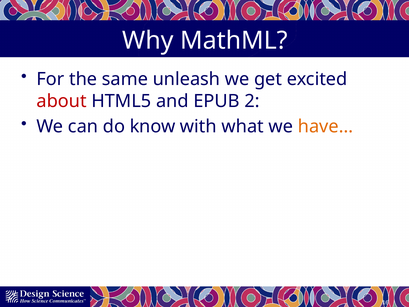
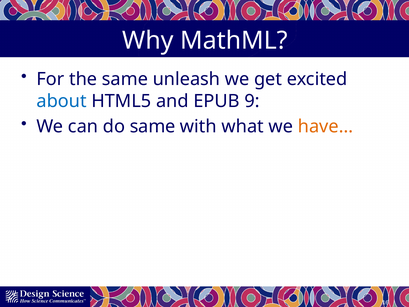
about colour: red -> blue
2: 2 -> 9
do know: know -> same
